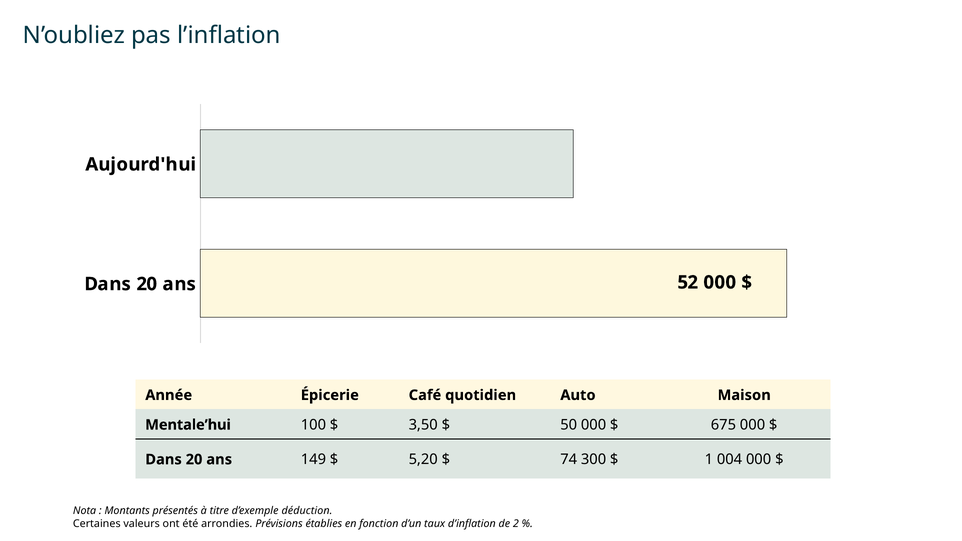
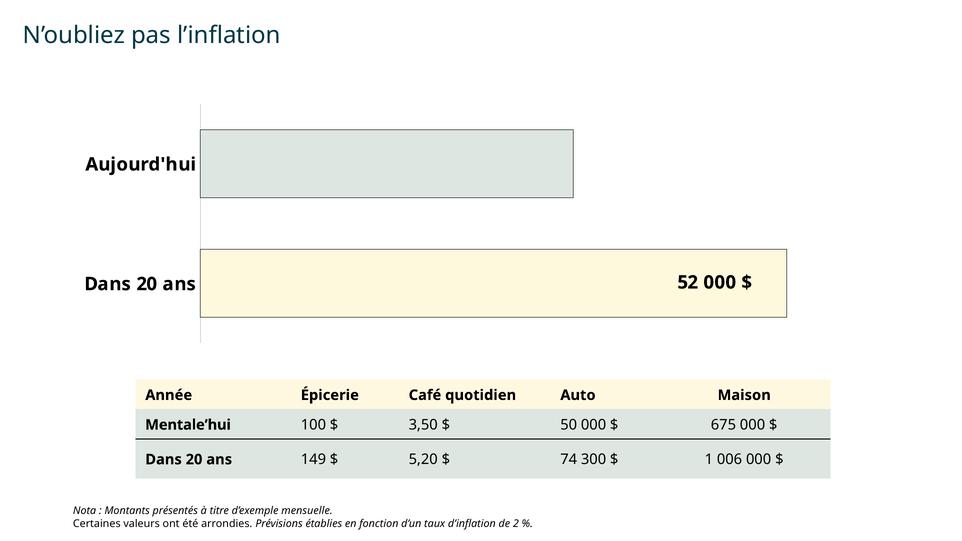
004: 004 -> 006
déduction: déduction -> mensuelle
